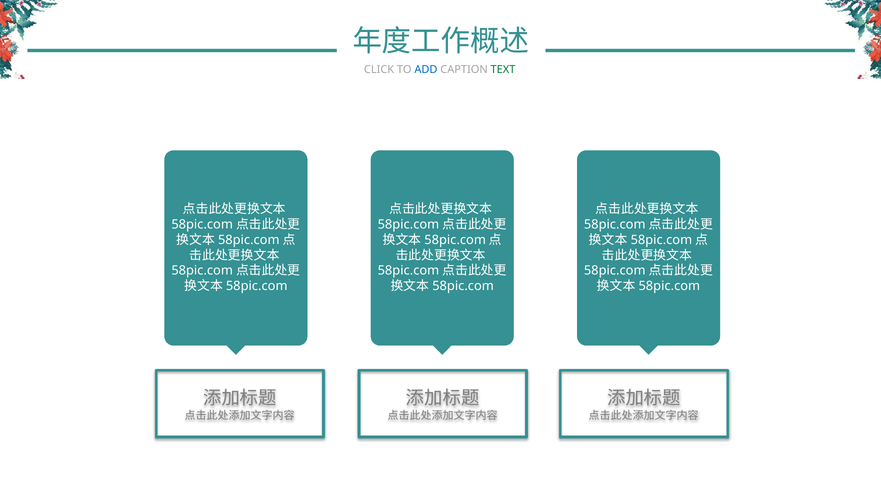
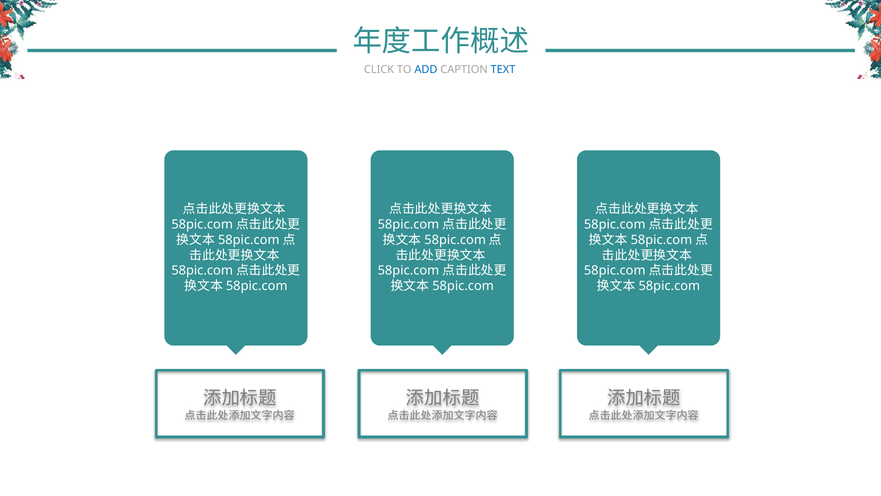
TEXT colour: green -> blue
